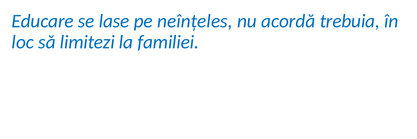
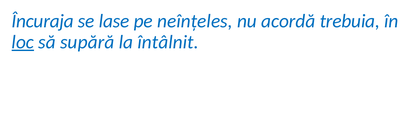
Educare: Educare -> Încuraja
loc underline: none -> present
limitezi: limitezi -> supără
familiei: familiei -> întâlnit
